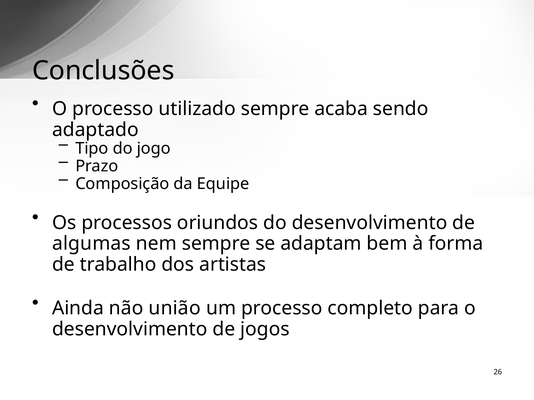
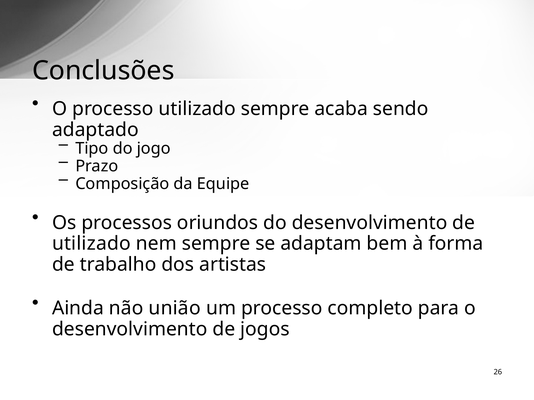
algumas at (91, 244): algumas -> utilizado
